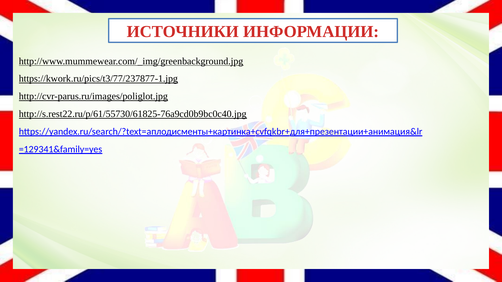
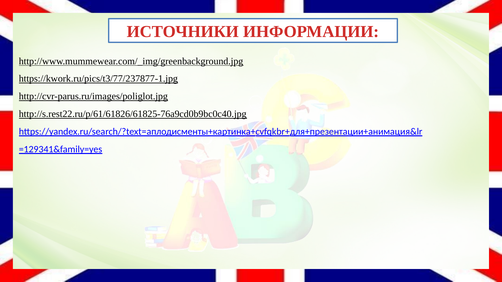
http://s.rest22.ru/p/61/55730/61825-76a9cd0b9bc0c40.jpg: http://s.rest22.ru/p/61/55730/61825-76a9cd0b9bc0c40.jpg -> http://s.rest22.ru/p/61/61826/61825-76a9cd0b9bc0c40.jpg
